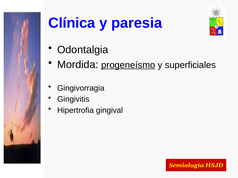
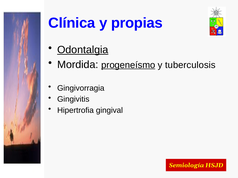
paresia: paresia -> propias
Odontalgia underline: none -> present
superficiales: superficiales -> tuberculosis
